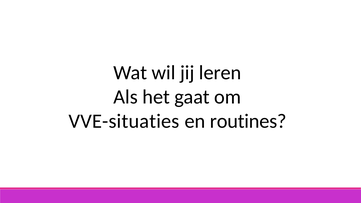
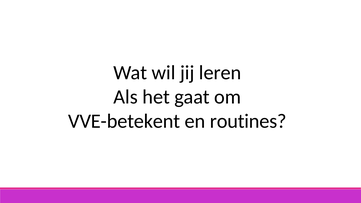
VVE-situaties: VVE-situaties -> VVE-betekent
